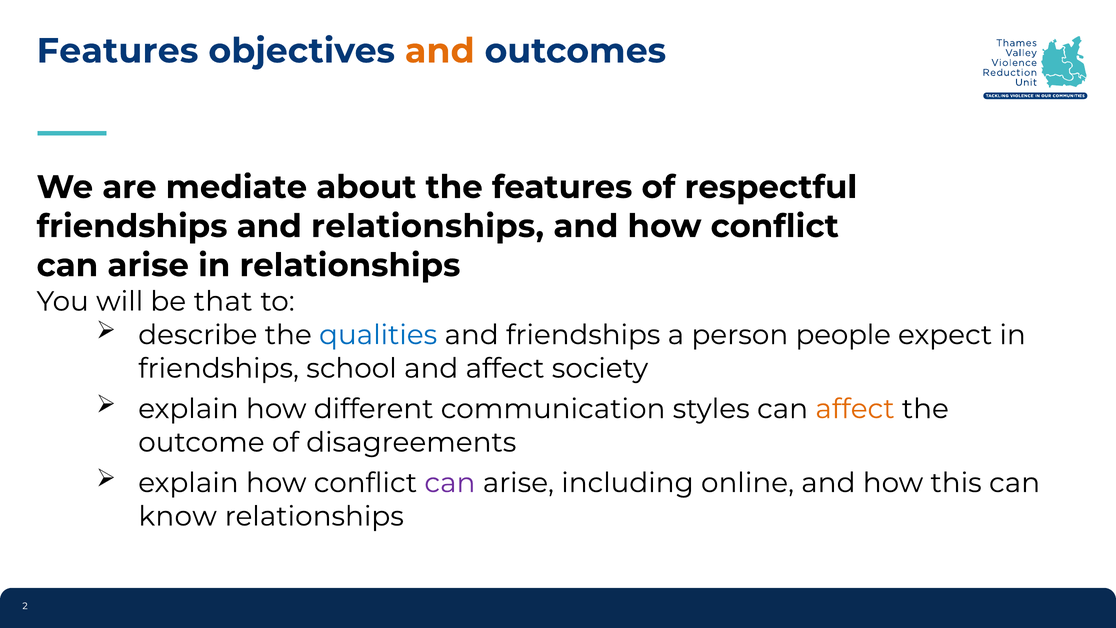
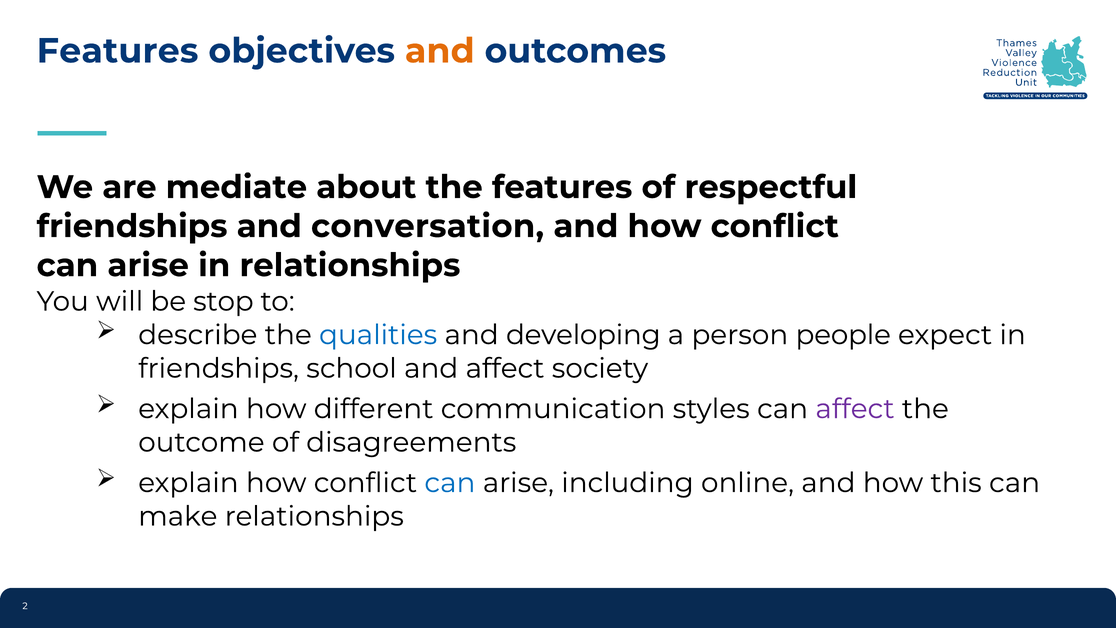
and relationships: relationships -> conversation
that: that -> stop
and friendships: friendships -> developing
affect at (855, 409) colour: orange -> purple
can at (450, 483) colour: purple -> blue
know: know -> make
